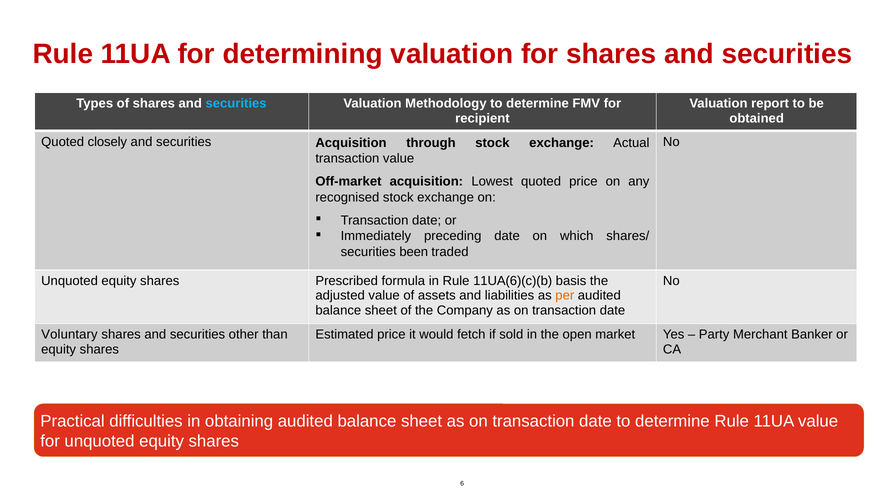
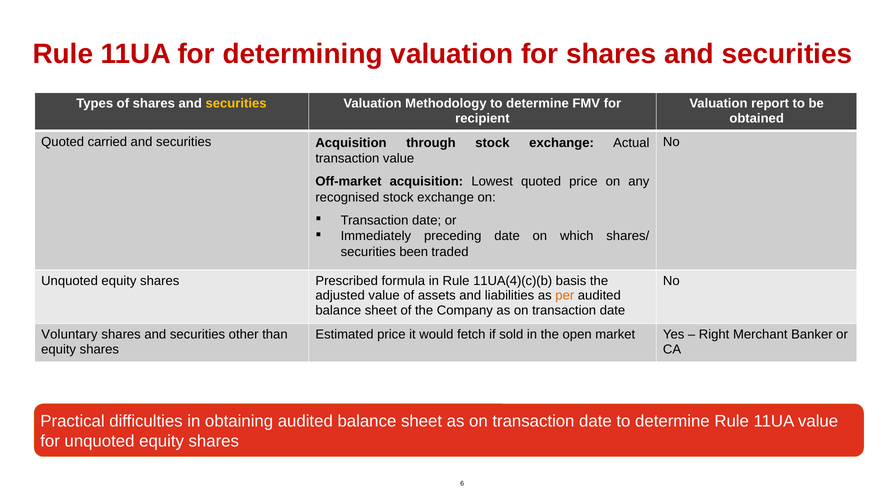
securities at (236, 104) colour: light blue -> yellow
closely: closely -> carried
11UA(6)(c)(b: 11UA(6)(c)(b -> 11UA(4)(c)(b
Party: Party -> Right
